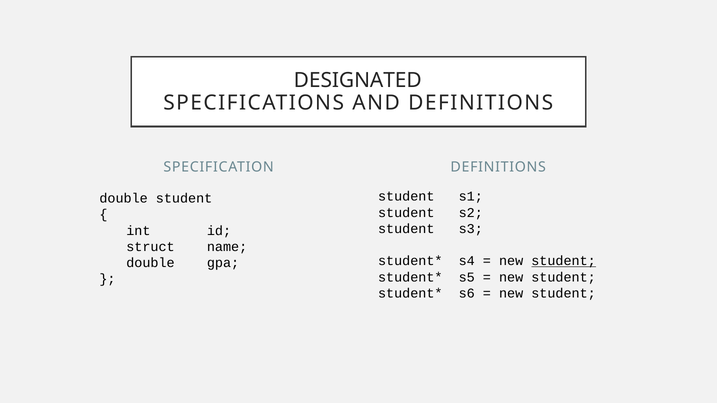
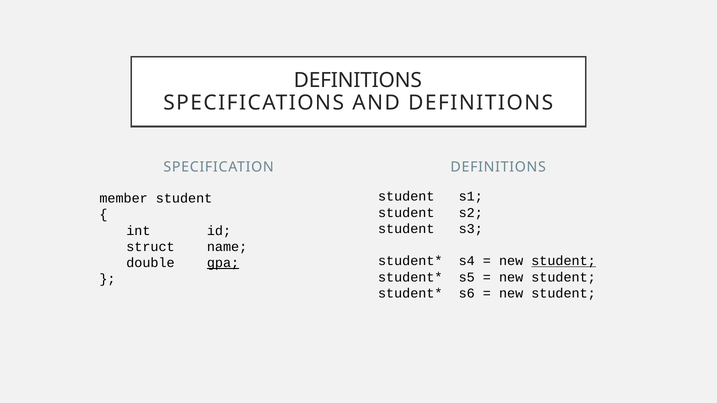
DESIGNATED at (358, 80): DESIGNATED -> DEFINITIONS
double at (124, 199): double -> member
gpa underline: none -> present
